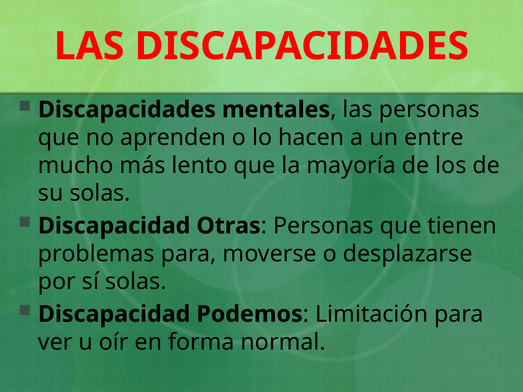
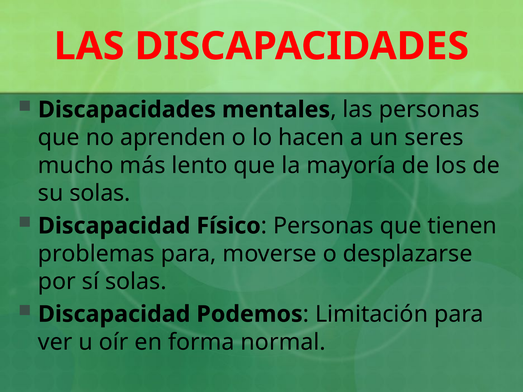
entre: entre -> seres
Otras: Otras -> Físico
